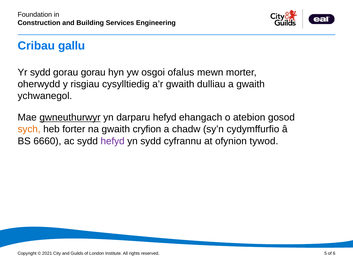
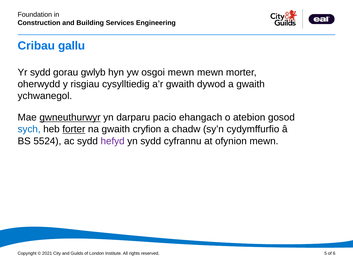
gorau gorau: gorau -> gwlyb
osgoi ofalus: ofalus -> mewn
dulliau: dulliau -> dywod
darparu hefyd: hefyd -> pacio
sych colour: orange -> blue
forter underline: none -> present
6660: 6660 -> 5524
ofynion tywod: tywod -> mewn
